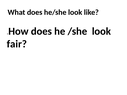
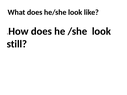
fair: fair -> still
